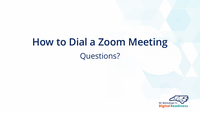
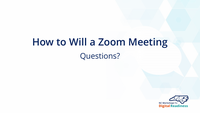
Dial: Dial -> Will
